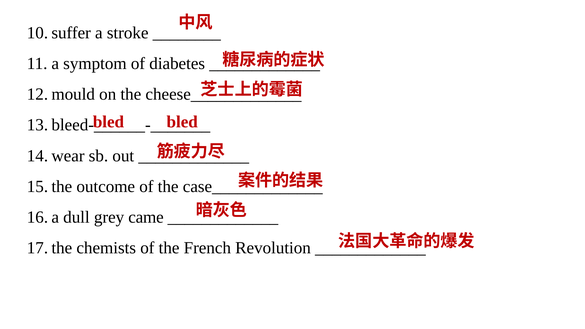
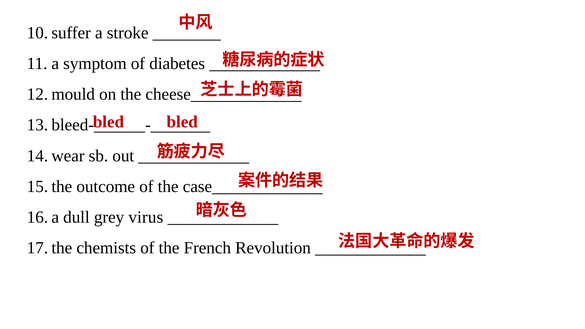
came: came -> virus
